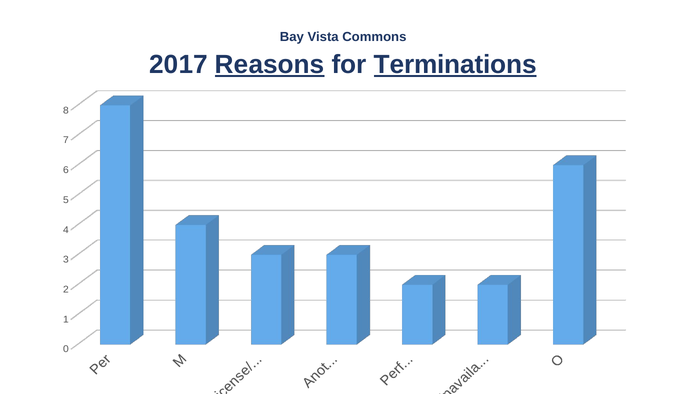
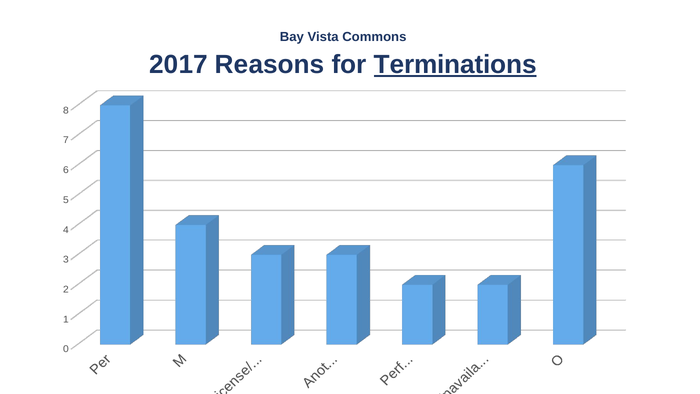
Reasons underline: present -> none
